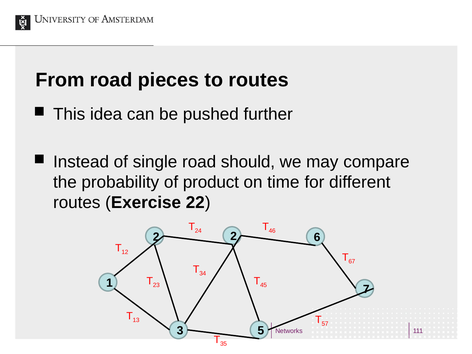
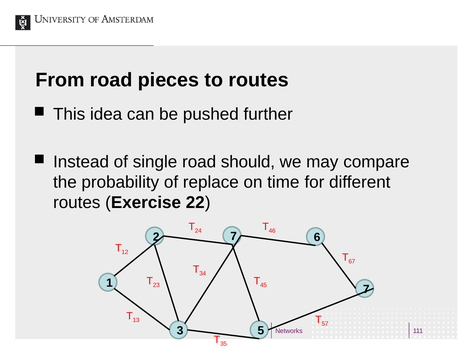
product: product -> replace
2 2: 2 -> 7
